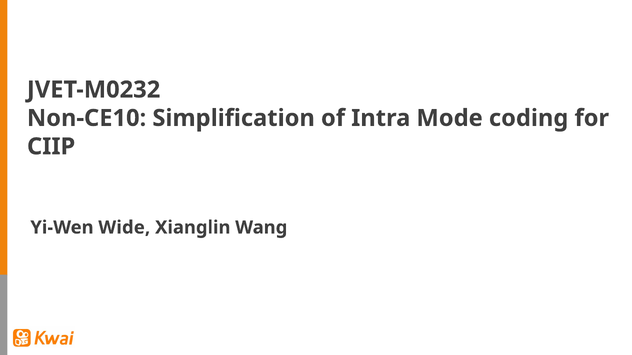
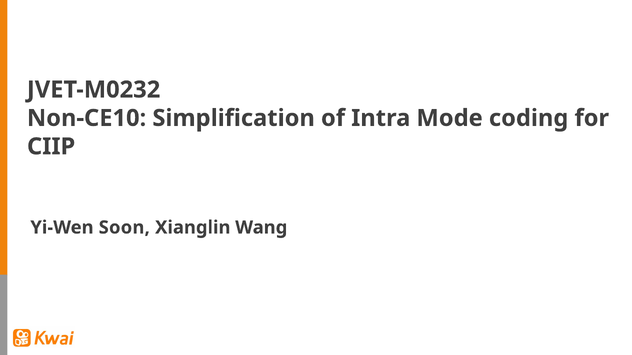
Wide: Wide -> Soon
